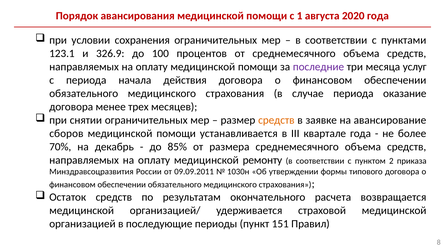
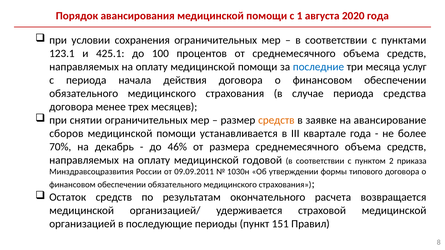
326.9: 326.9 -> 425.1
последние colour: purple -> blue
оказание: оказание -> средства
85%: 85% -> 46%
ремонту: ремонту -> годовой
